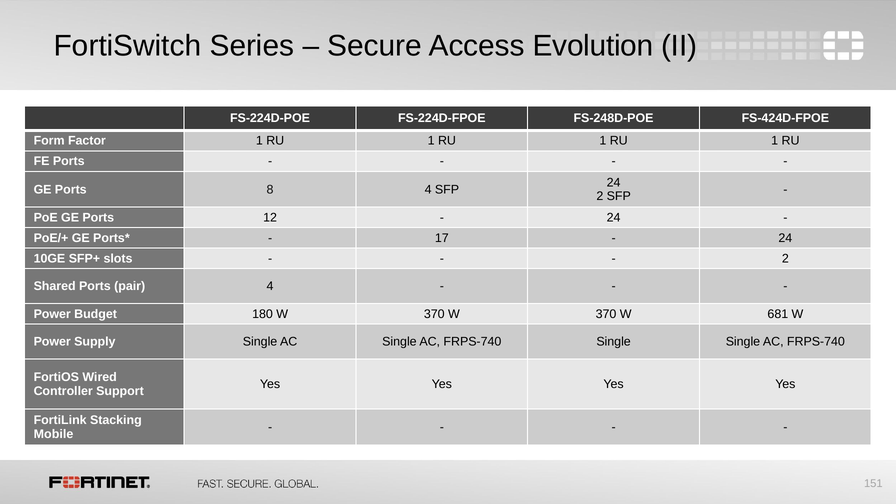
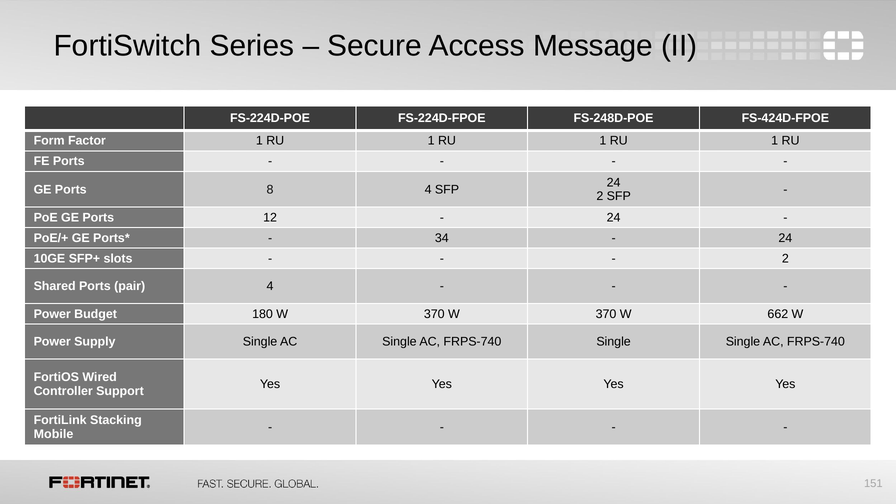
Evolution: Evolution -> Message
17: 17 -> 34
681: 681 -> 662
